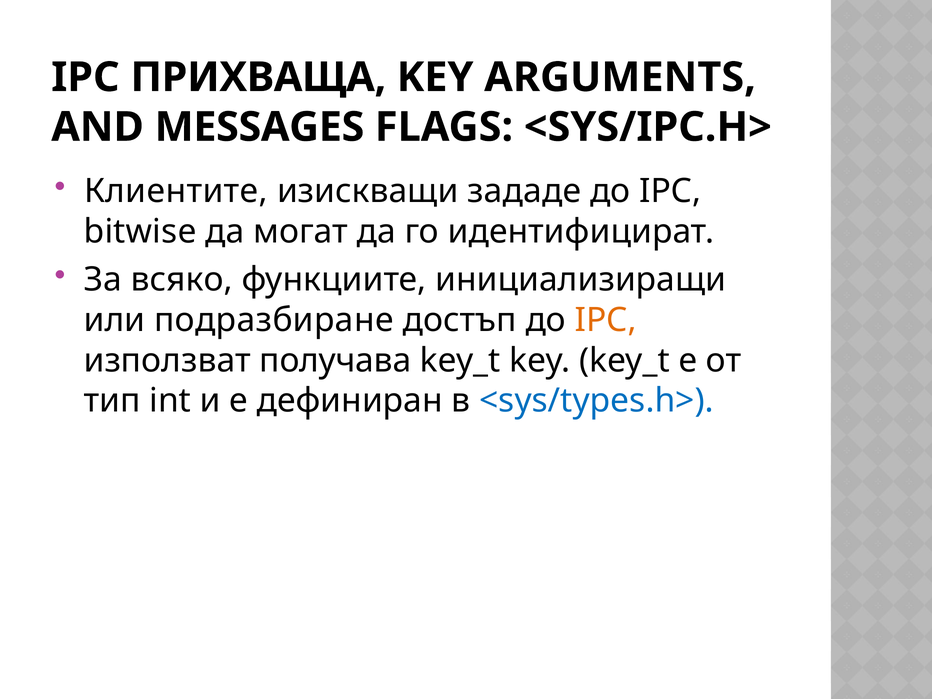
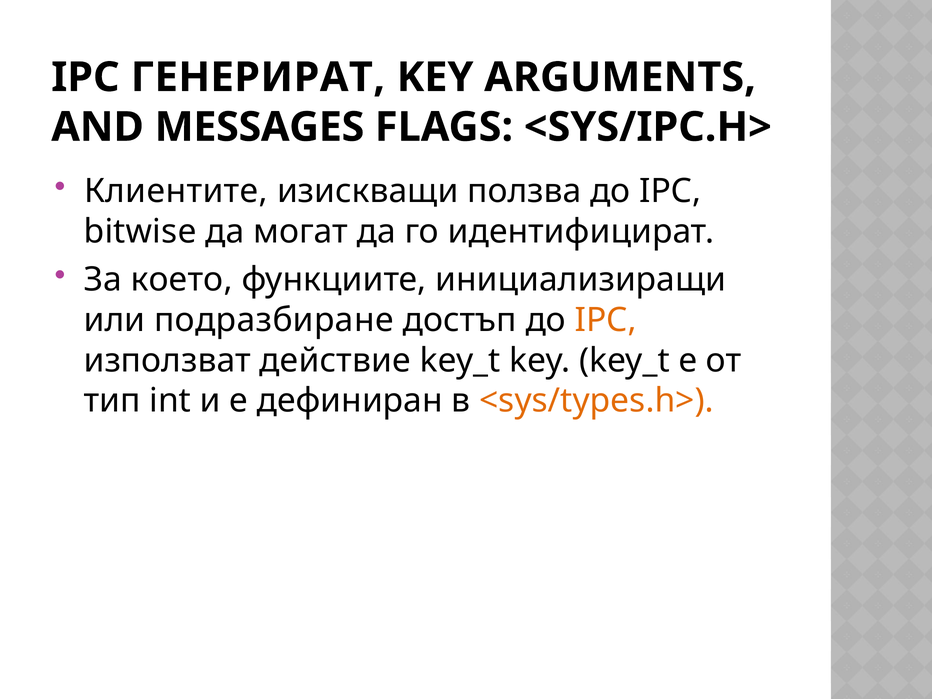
ПРИХВАЩА: ПРИХВАЩА -> ГЕНЕРИРАТ
зададе: зададе -> ползва
всяко: всяко -> което
получава: получава -> действие
<sys/types.h> colour: blue -> orange
